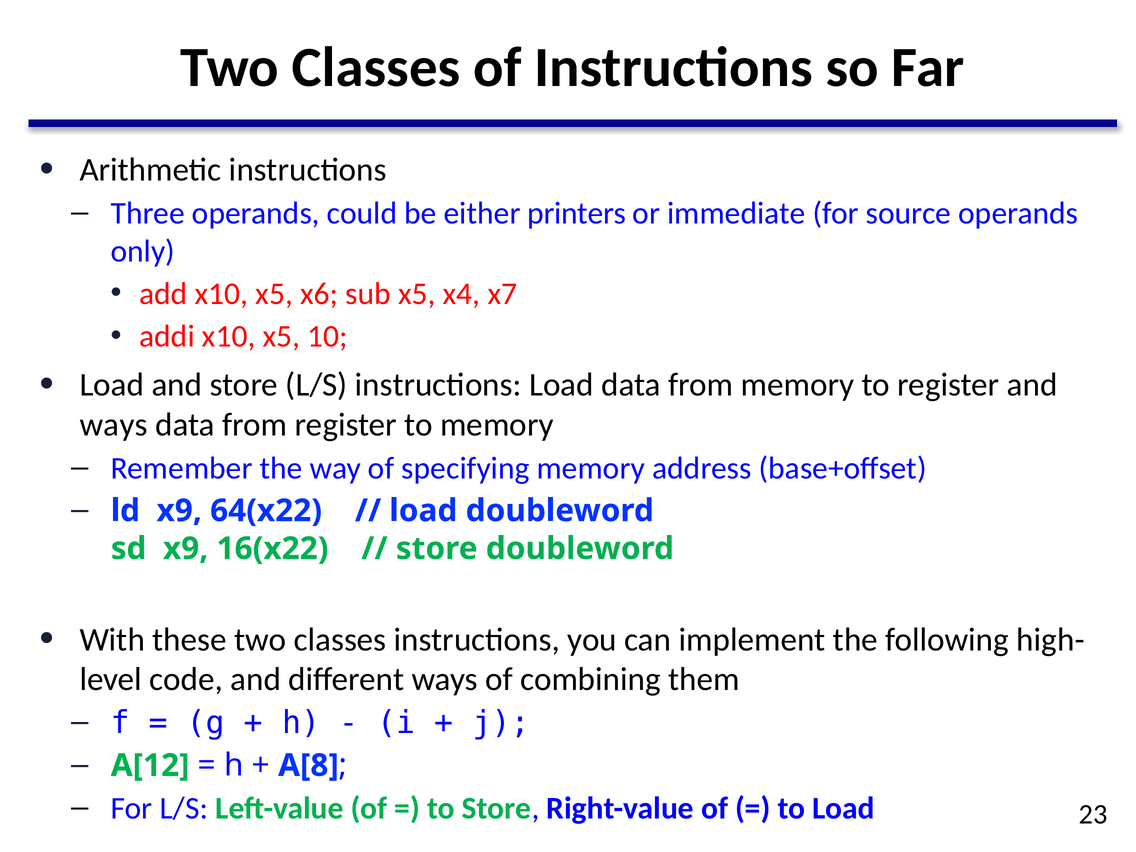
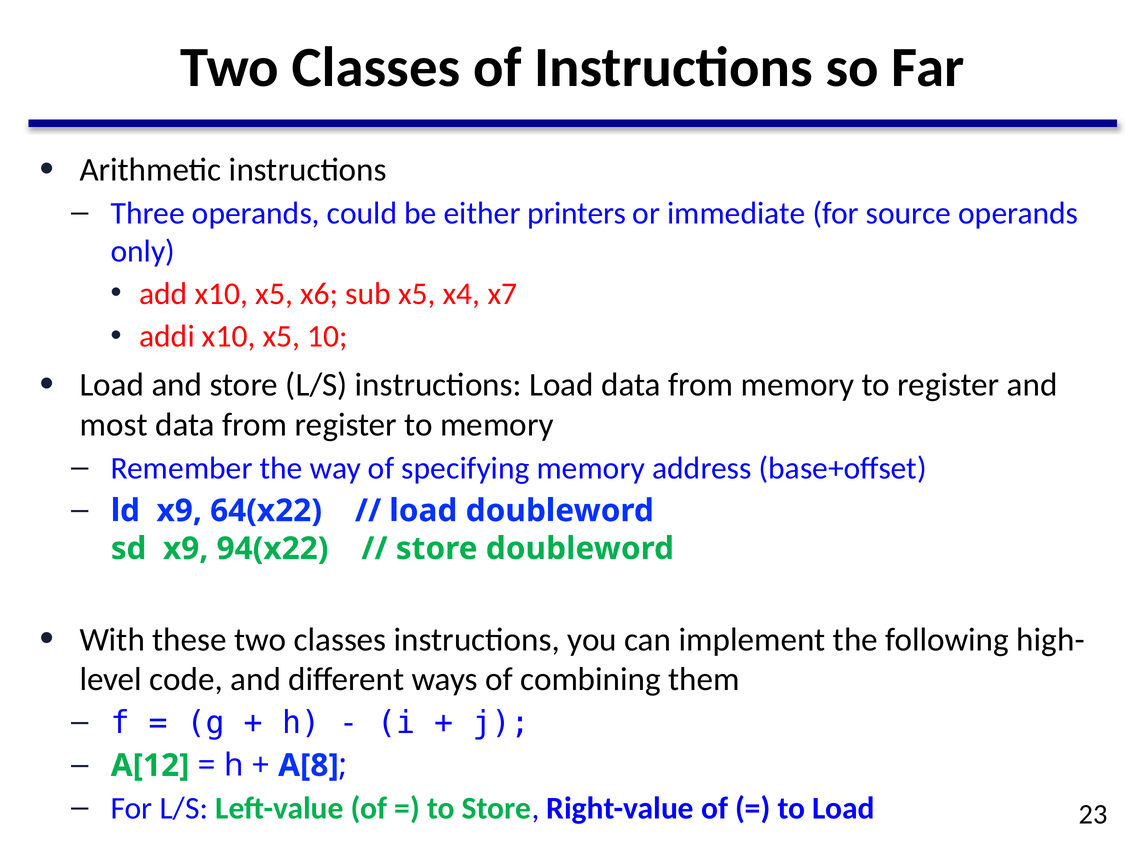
ways at (114, 425): ways -> most
16(x22: 16(x22 -> 94(x22
